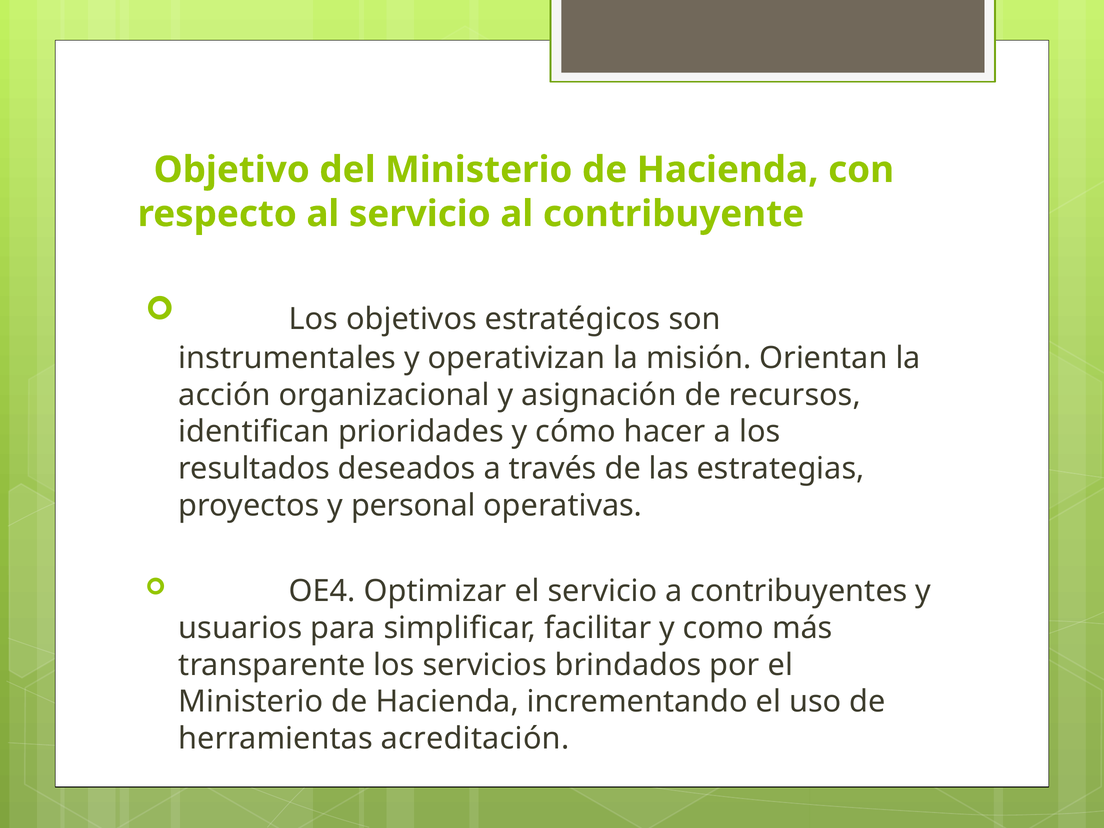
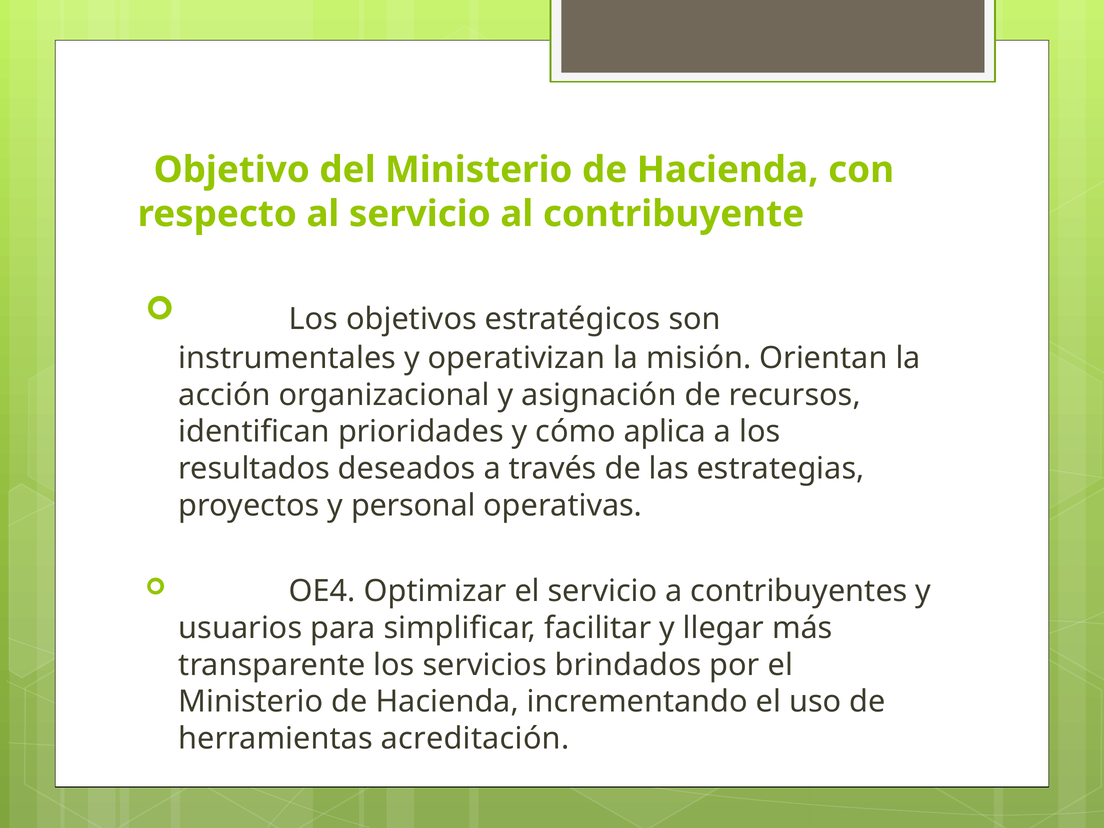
hacer: hacer -> aplica
como: como -> llegar
